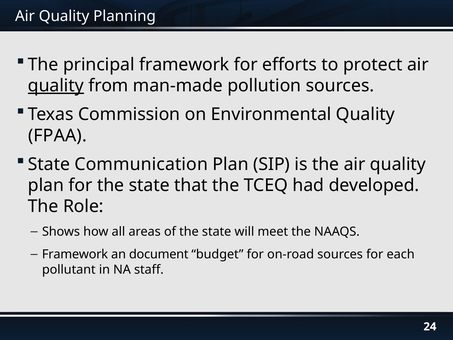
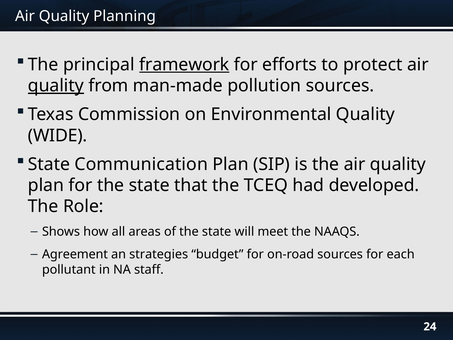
framework at (184, 65) underline: none -> present
FPAA: FPAA -> WIDE
Framework at (75, 254): Framework -> Agreement
document: document -> strategies
